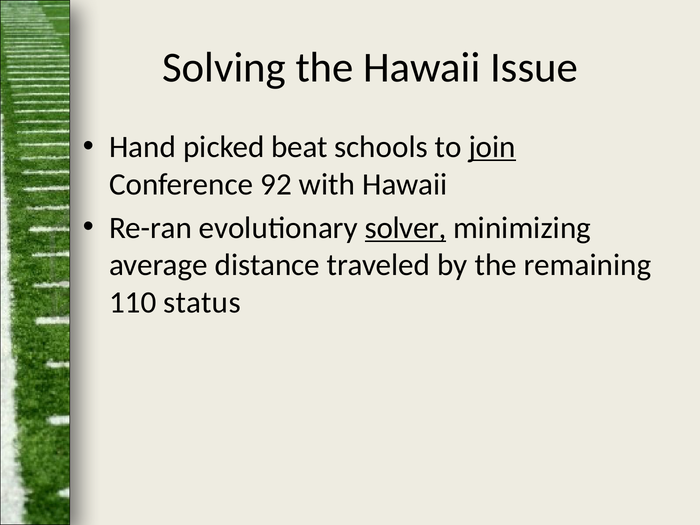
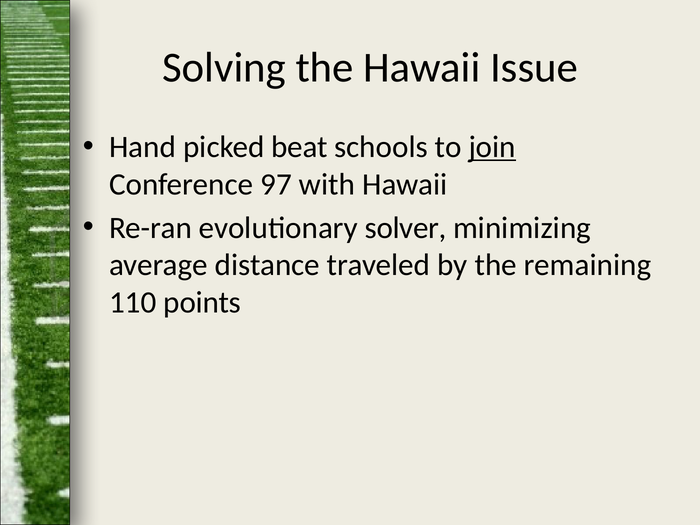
92: 92 -> 97
solver underline: present -> none
status: status -> points
